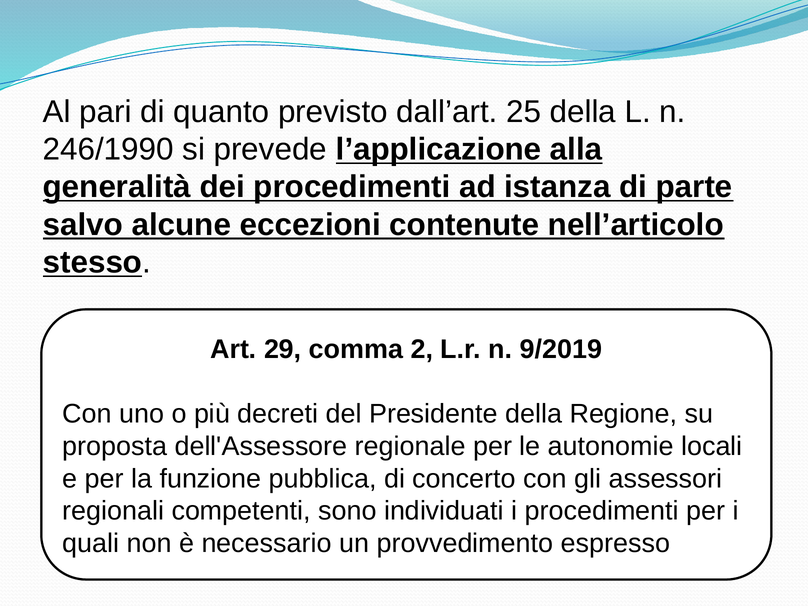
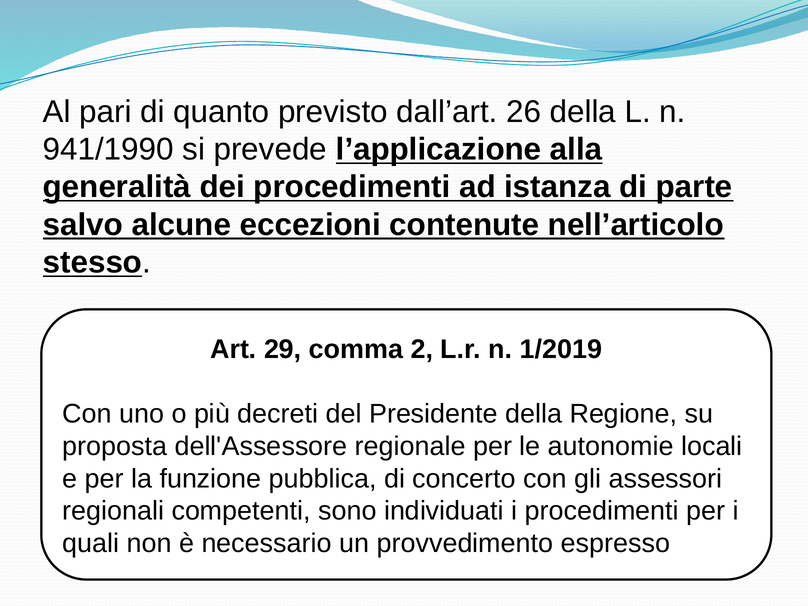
25: 25 -> 26
246/1990: 246/1990 -> 941/1990
9/2019: 9/2019 -> 1/2019
